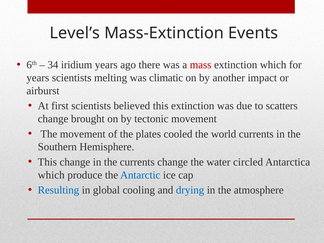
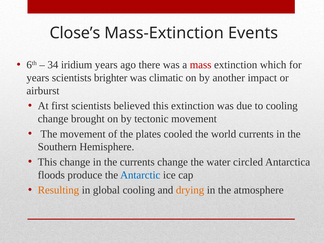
Level’s: Level’s -> Close’s
melting: melting -> brighter
to scatters: scatters -> cooling
which at (51, 175): which -> floods
Resulting colour: blue -> orange
drying colour: blue -> orange
